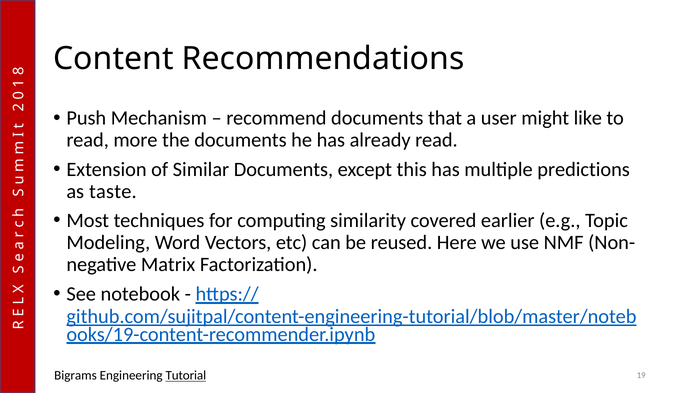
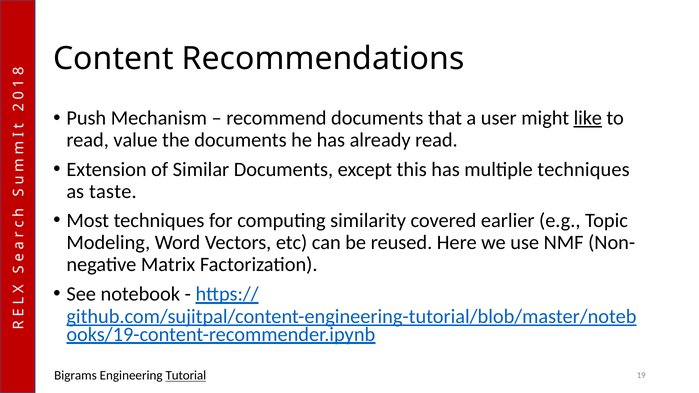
like underline: none -> present
more: more -> value
multiple predictions: predictions -> techniques
